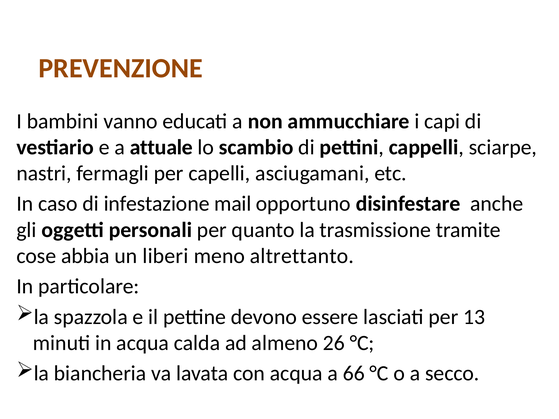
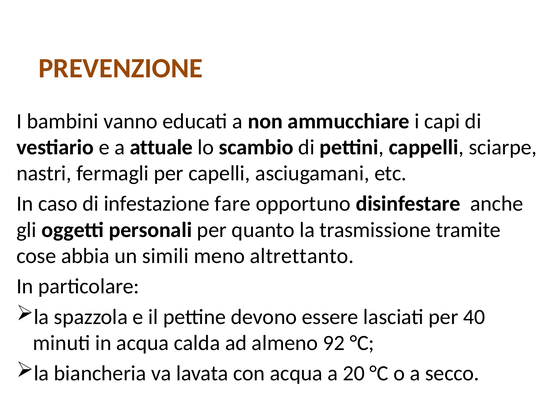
mail: mail -> fare
liberi: liberi -> simili
13: 13 -> 40
26: 26 -> 92
66: 66 -> 20
